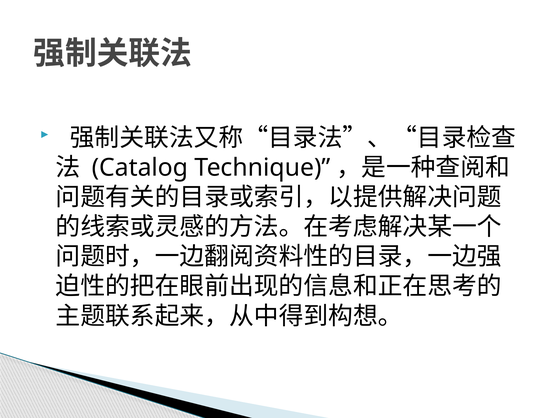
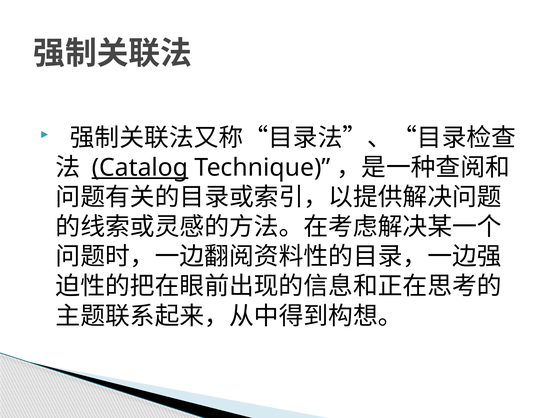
Catalog underline: none -> present
